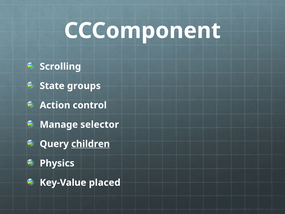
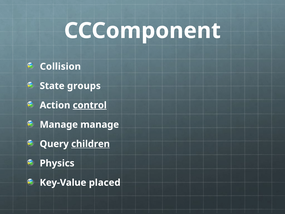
Scrolling: Scrolling -> Collision
control underline: none -> present
Manage selector: selector -> manage
